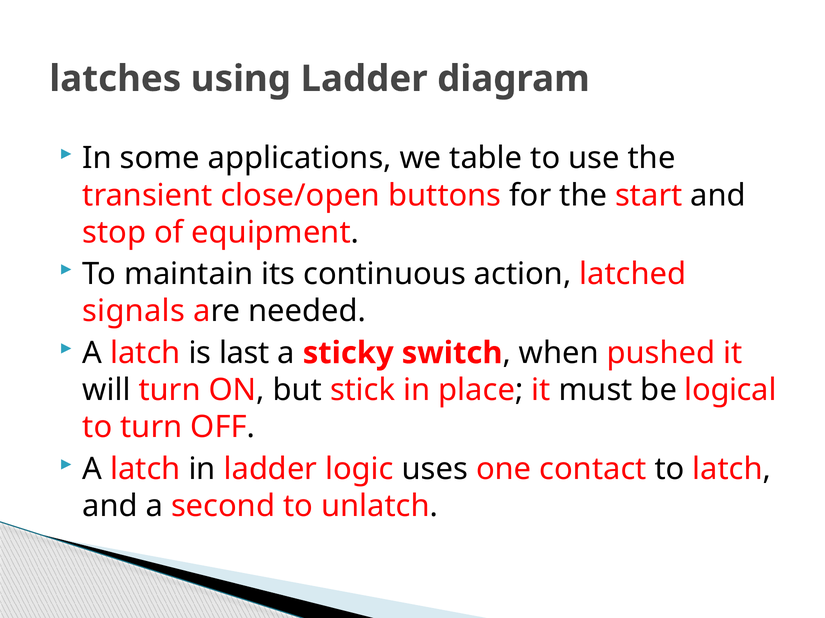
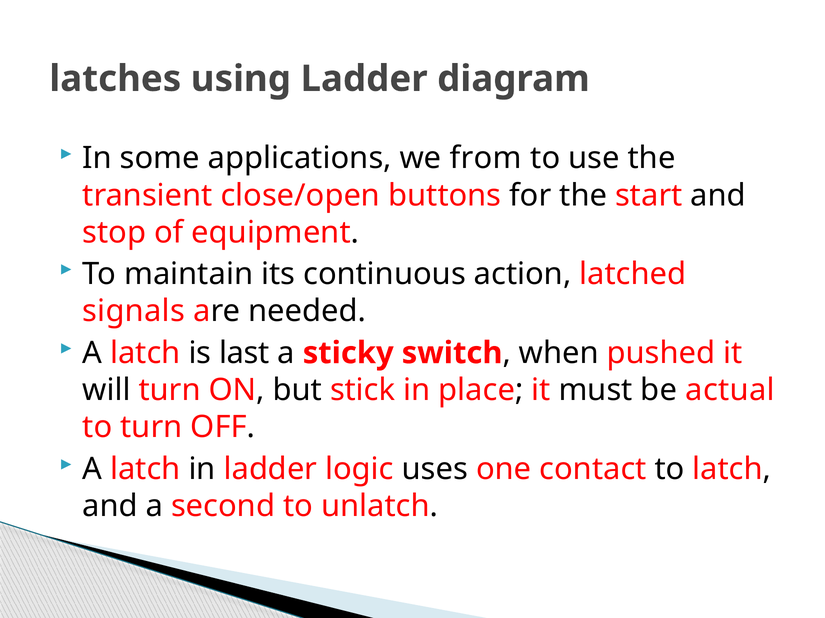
table: table -> from
logical: logical -> actual
